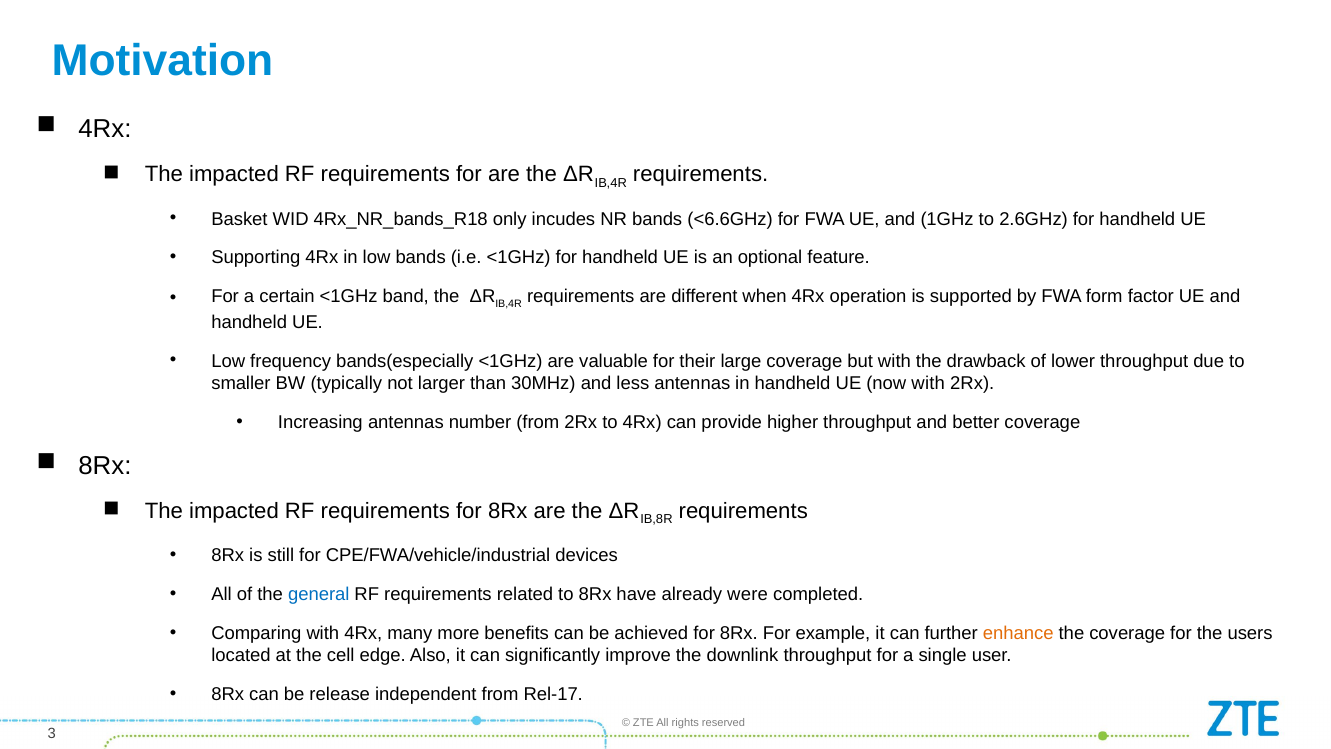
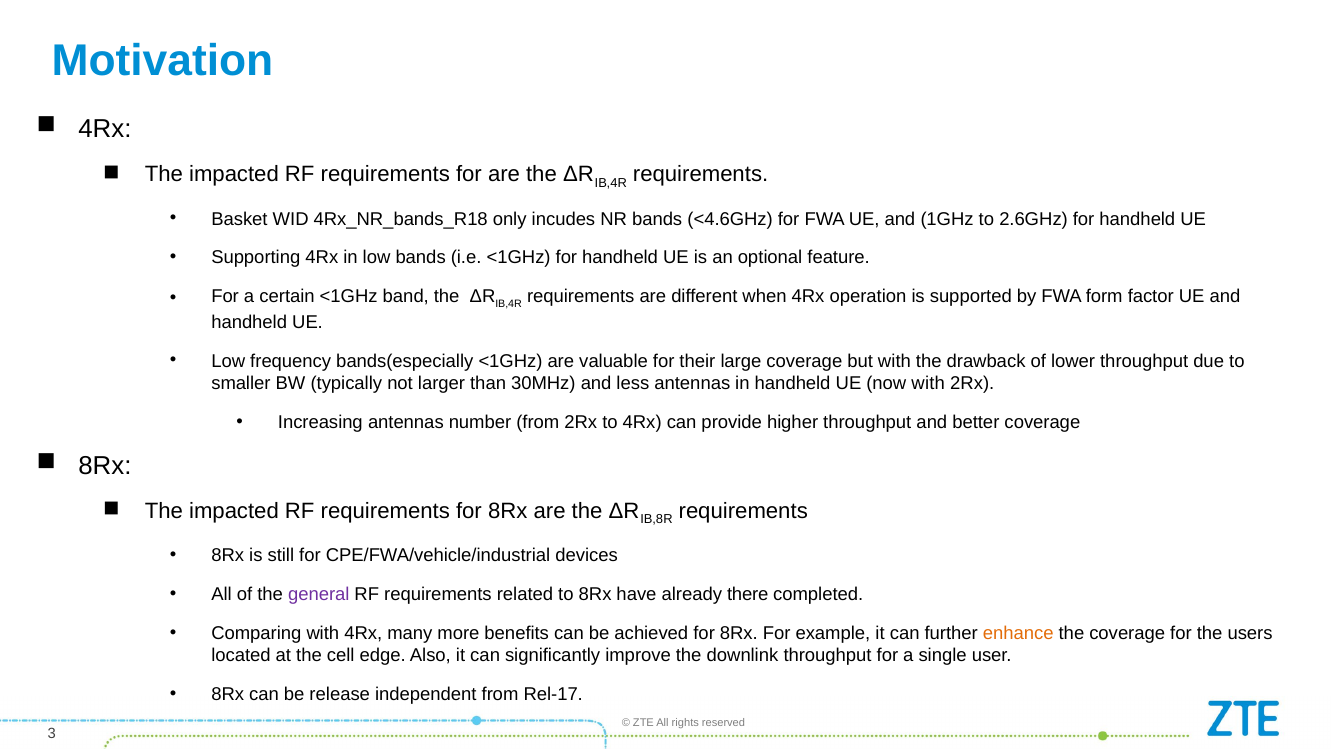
<6.6GHz: <6.6GHz -> <4.6GHz
general colour: blue -> purple
were: were -> there
